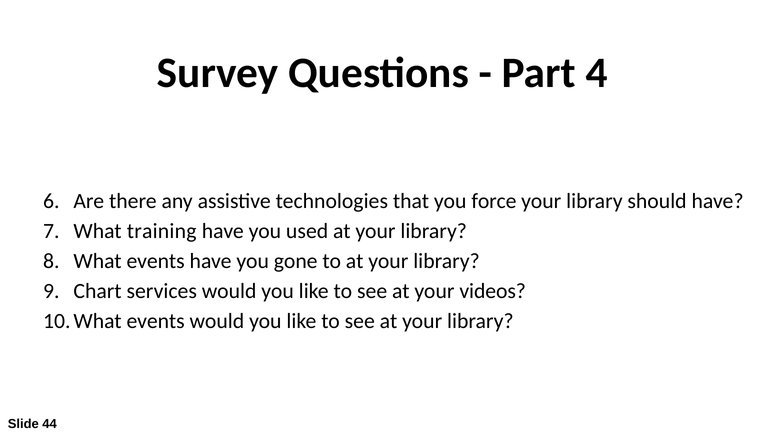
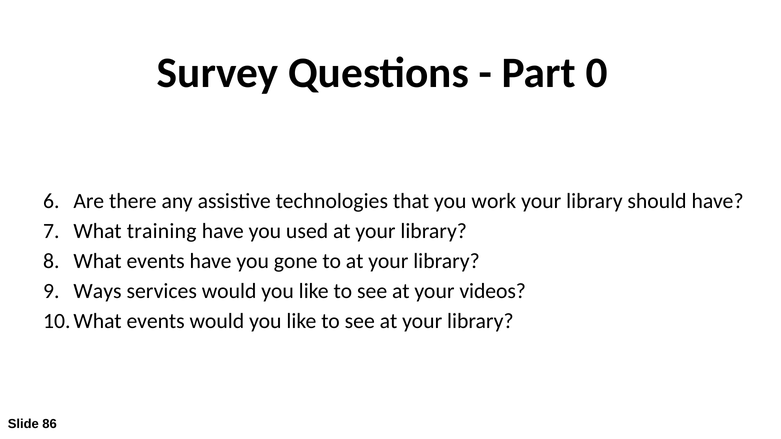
4: 4 -> 0
force: force -> work
Chart: Chart -> Ways
44: 44 -> 86
